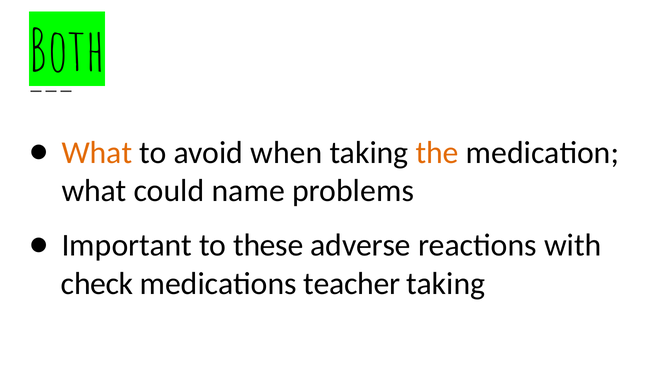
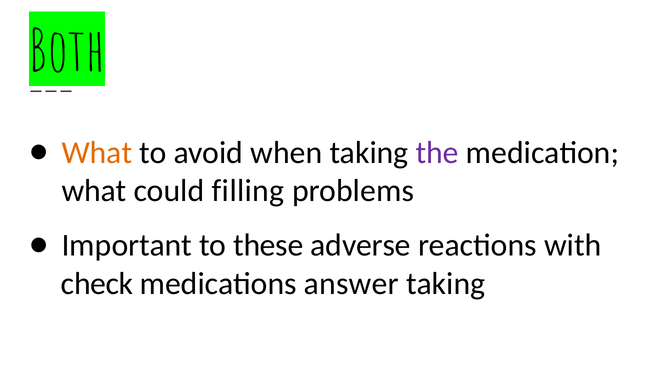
the colour: orange -> purple
name: name -> filling
teacher: teacher -> answer
